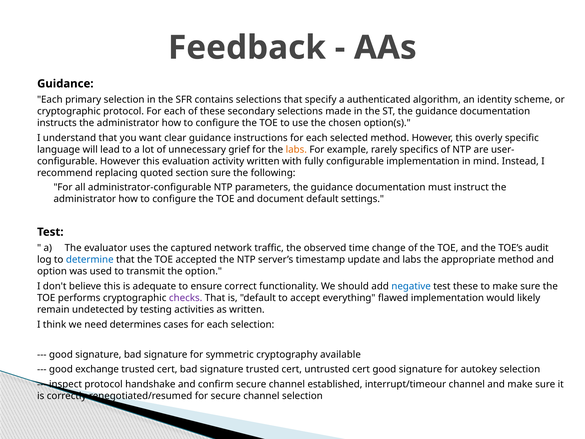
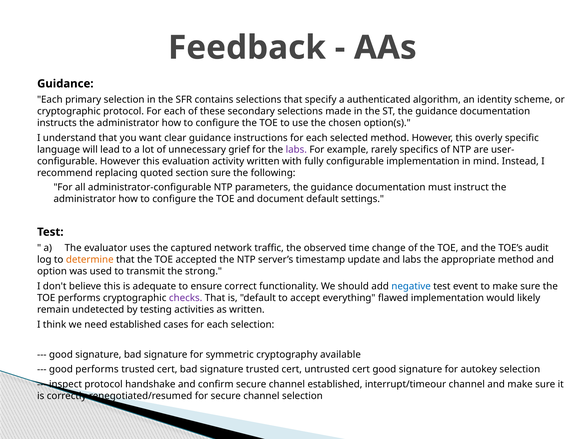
labs at (296, 149) colour: orange -> purple
determine colour: blue -> orange
the option: option -> strong
test these: these -> event
need determines: determines -> established
good exchange: exchange -> performs
